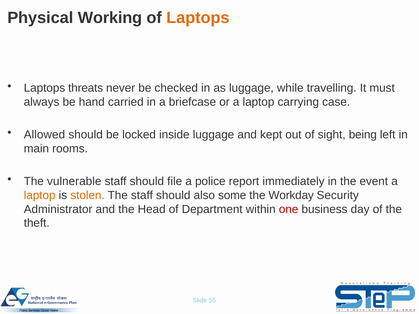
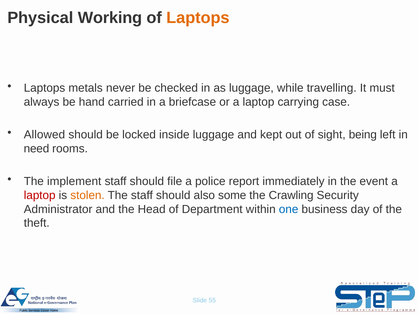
threats: threats -> metals
main: main -> need
vulnerable: vulnerable -> implement
laptop at (40, 195) colour: orange -> red
Workday: Workday -> Crawling
one colour: red -> blue
